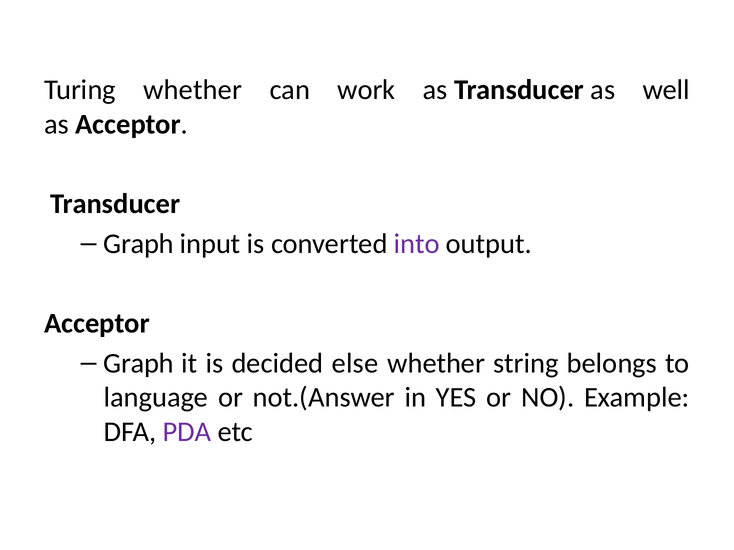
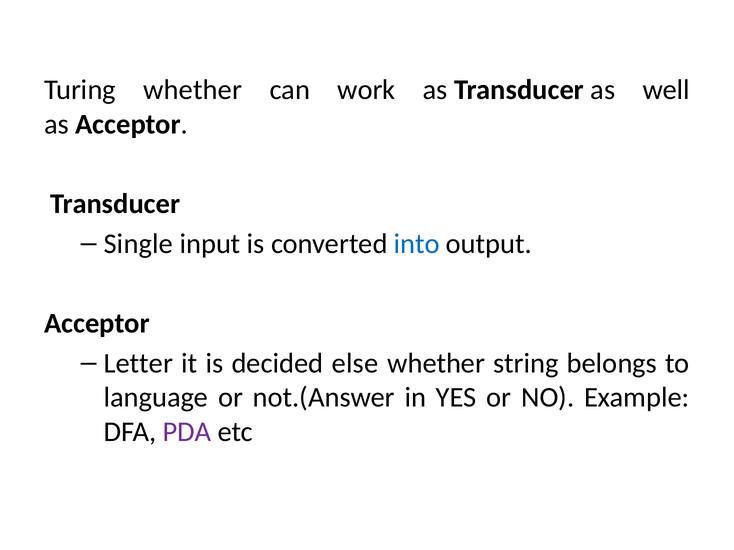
Graph at (139, 244): Graph -> Single
into colour: purple -> blue
Graph at (139, 364): Graph -> Letter
